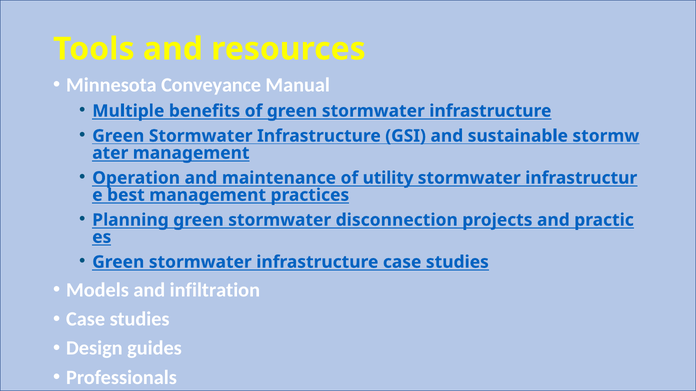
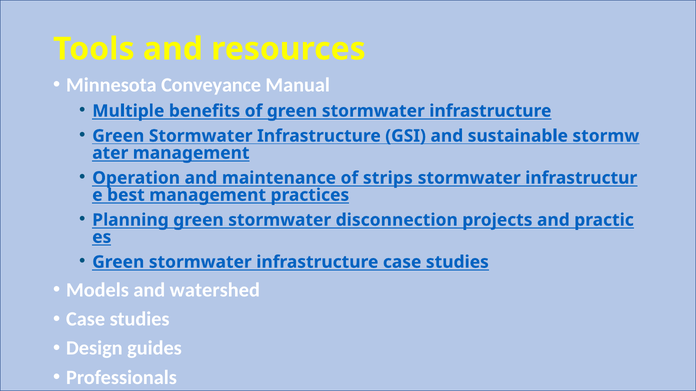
utility: utility -> strips
infiltration: infiltration -> watershed
